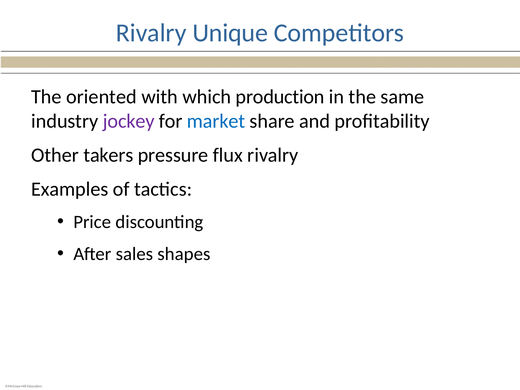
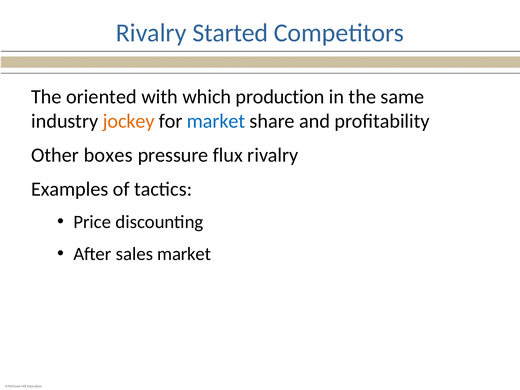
Unique: Unique -> Started
jockey colour: purple -> orange
takers: takers -> boxes
sales shapes: shapes -> market
